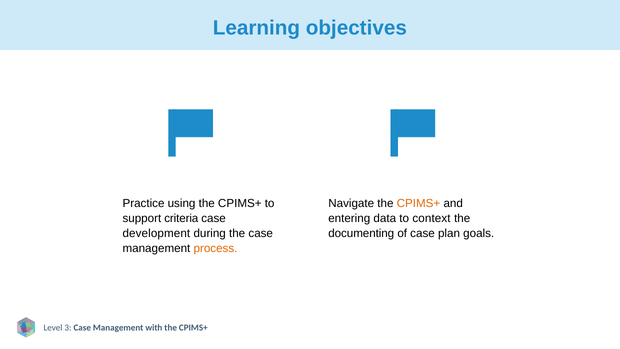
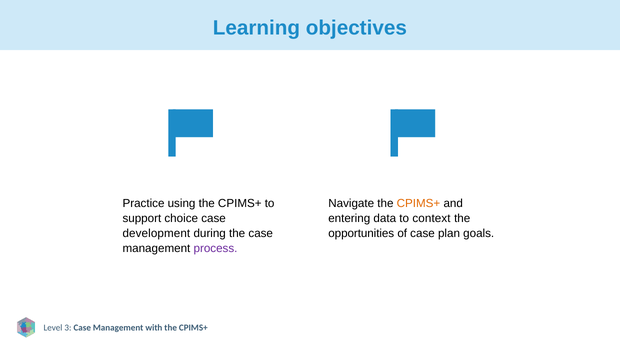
criteria: criteria -> choice
documenting: documenting -> opportunities
process colour: orange -> purple
